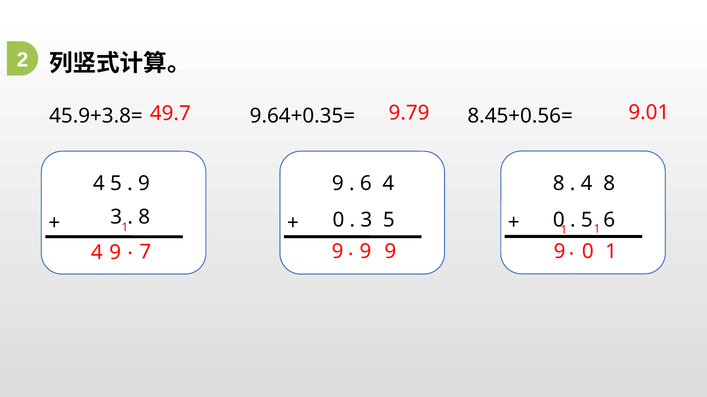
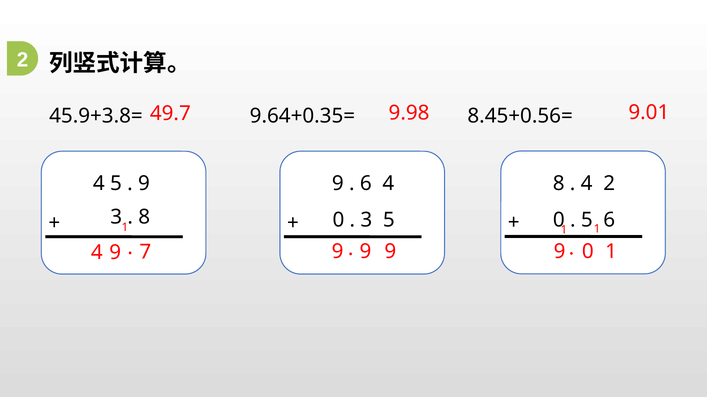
9.79: 9.79 -> 9.98
4 8: 8 -> 2
